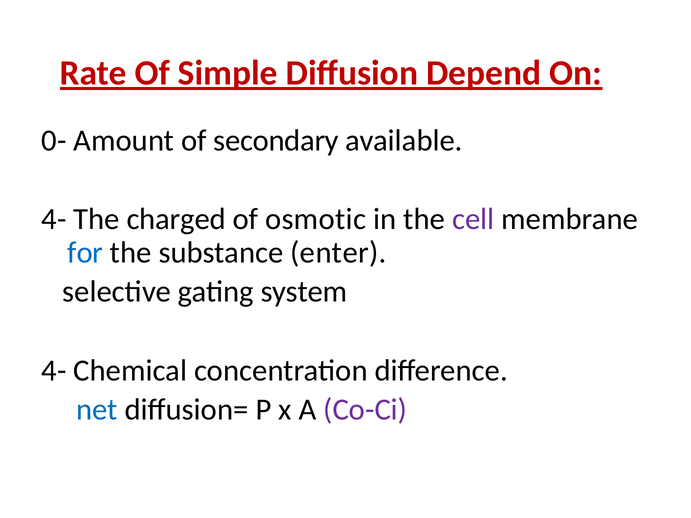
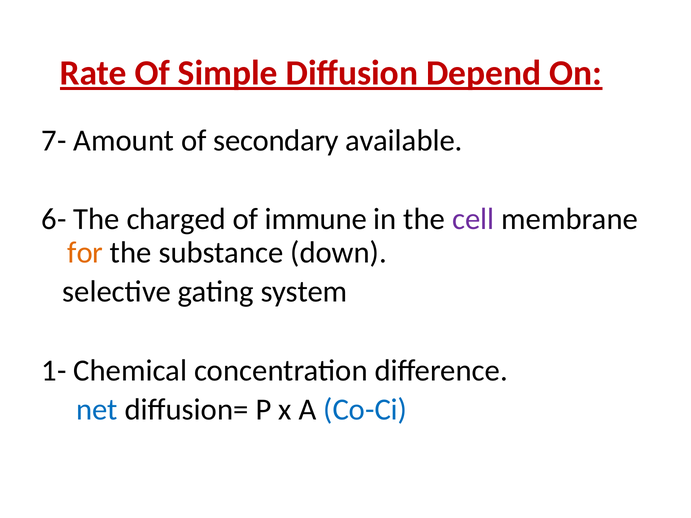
0-: 0- -> 7-
4- at (54, 219): 4- -> 6-
osmotic: osmotic -> immune
for colour: blue -> orange
enter: enter -> down
4- at (54, 371): 4- -> 1-
Co-Ci colour: purple -> blue
